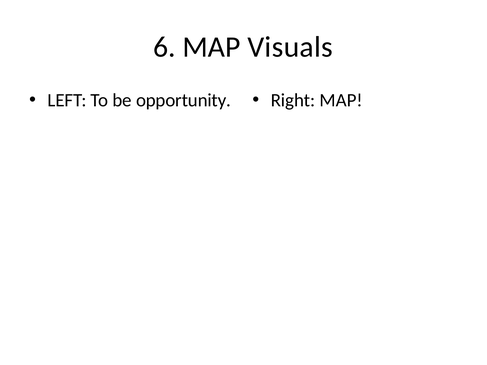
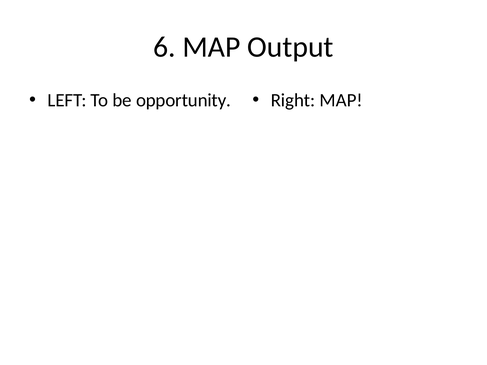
Visuals: Visuals -> Output
